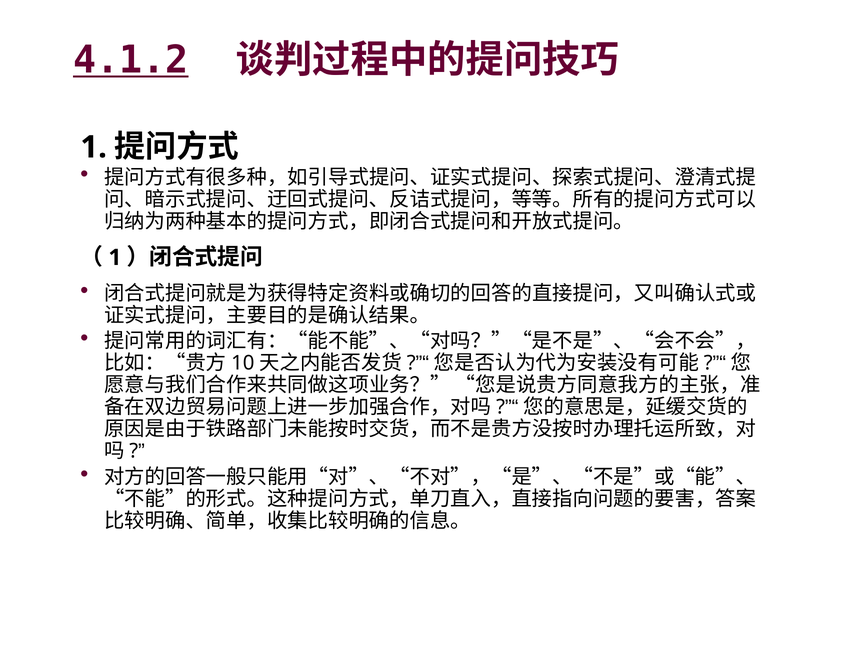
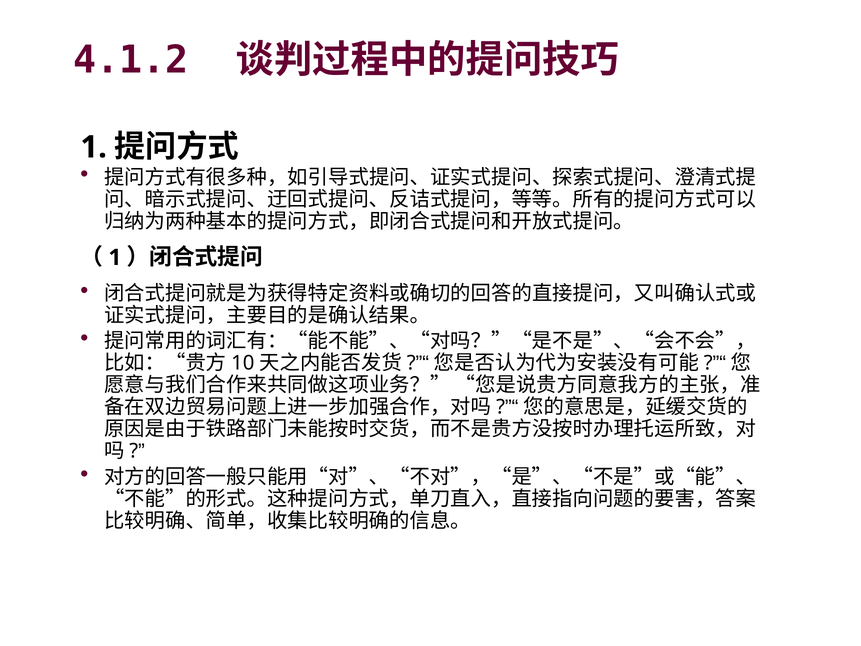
4.1.2 underline: present -> none
